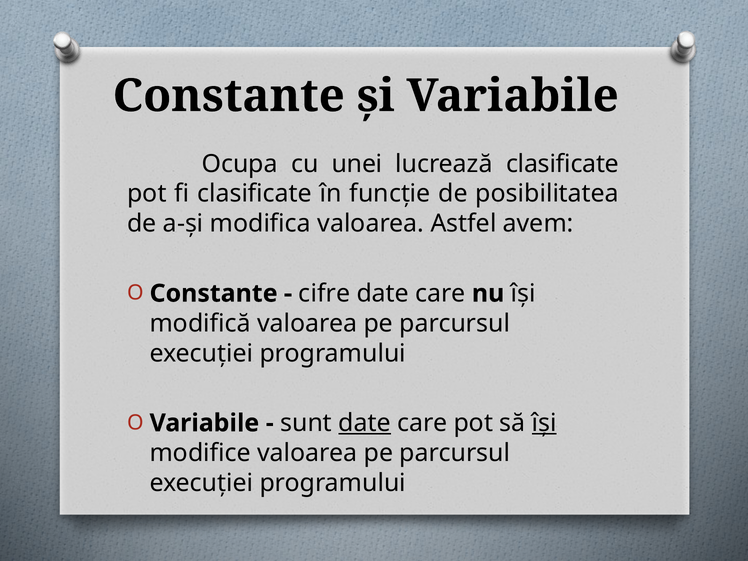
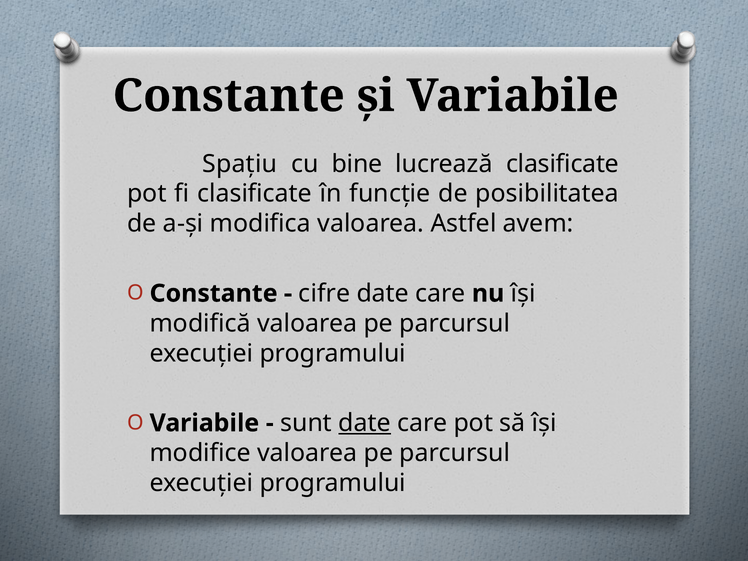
Ocupa: Ocupa -> Spaţiu
unei: unei -> bine
îşi at (544, 423) underline: present -> none
